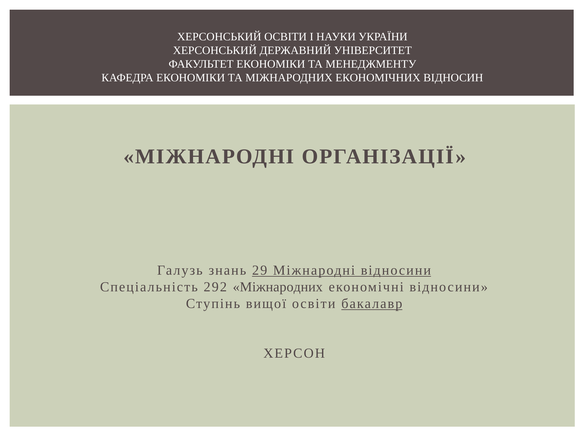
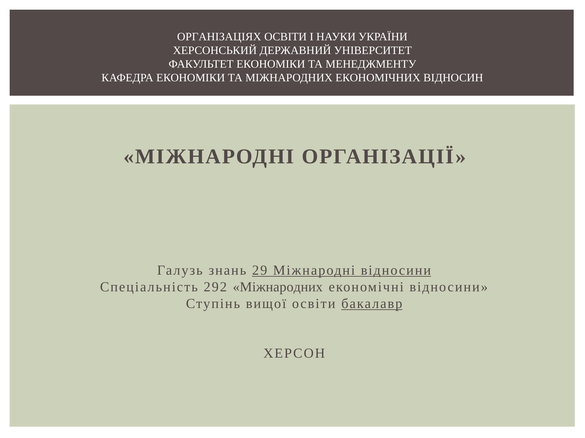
ХЕРСОНСЬКИЙ at (219, 37): ХЕРСОНСЬКИЙ -> ОРГАНІЗАЦІЯХ
